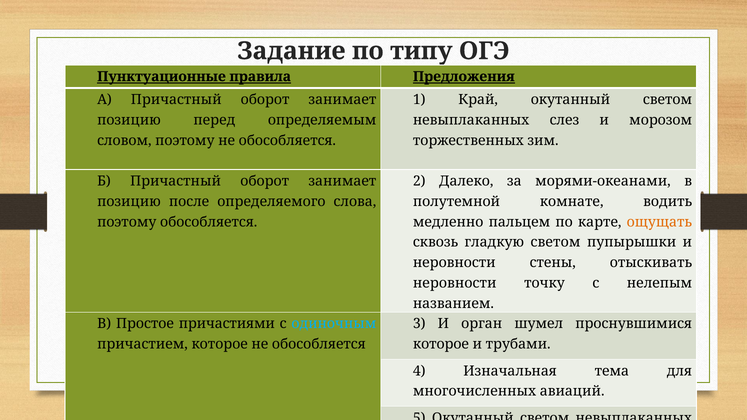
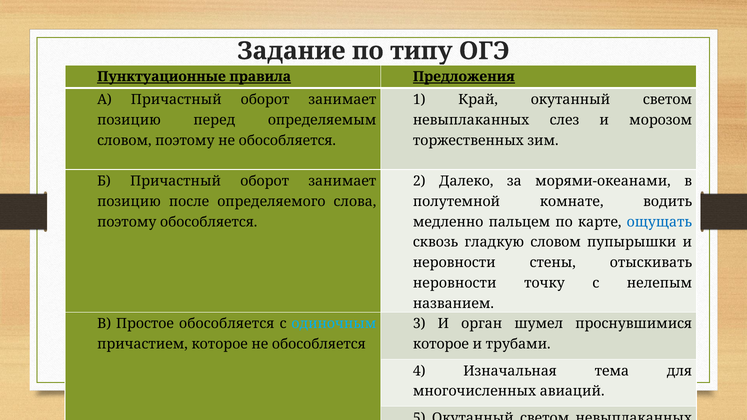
ощущать colour: orange -> blue
гладкую светом: светом -> словом
Простое причастиями: причастиями -> обособляется
